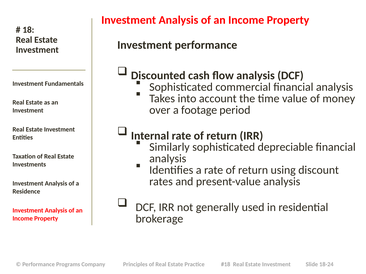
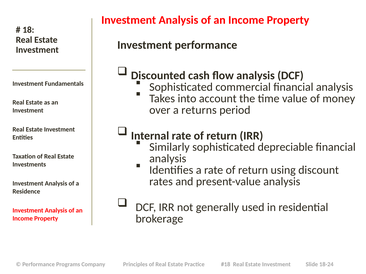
footage: footage -> returns
